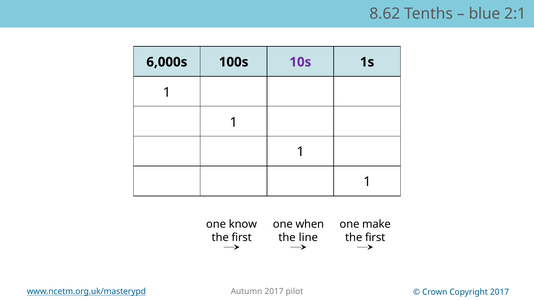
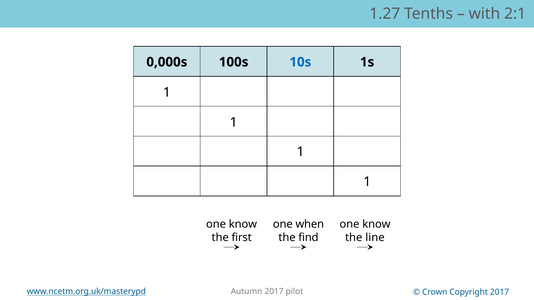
8.62: 8.62 -> 1.27
blue: blue -> with
6,000s: 6,000s -> 0,000s
10s colour: purple -> blue
make at (376, 224): make -> know
line: line -> find
first at (375, 238): first -> line
